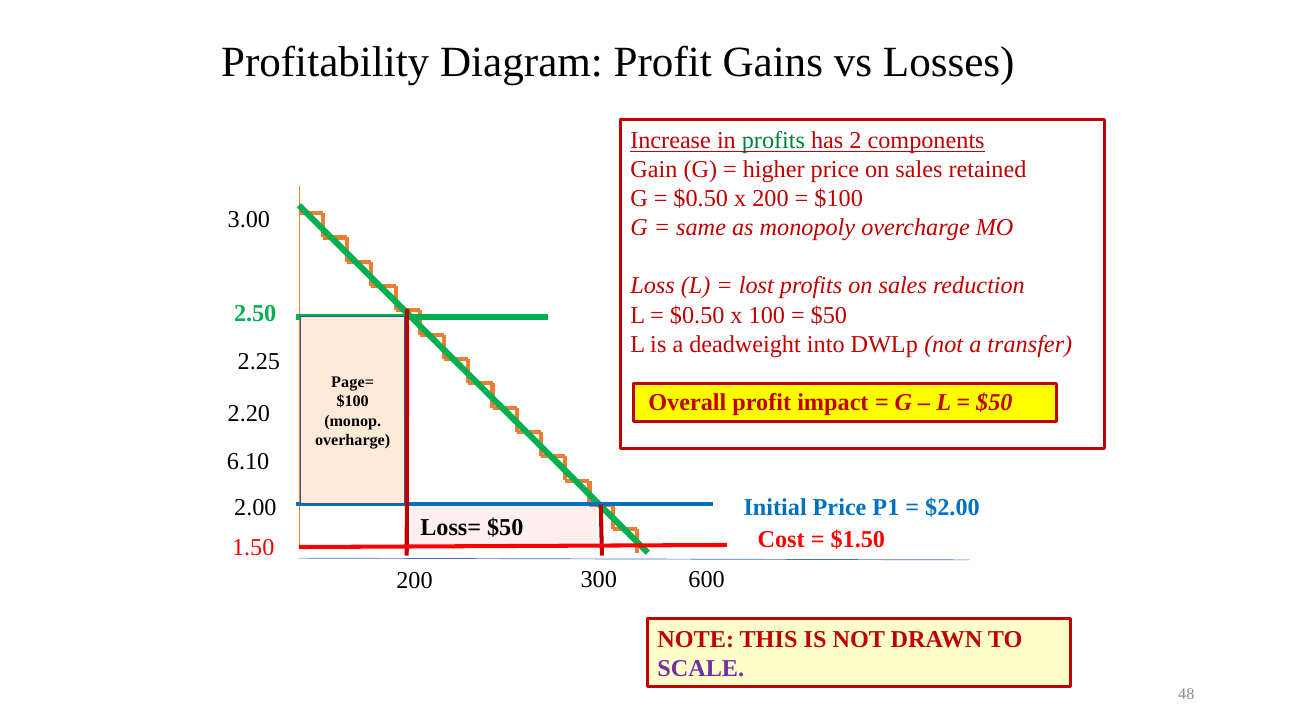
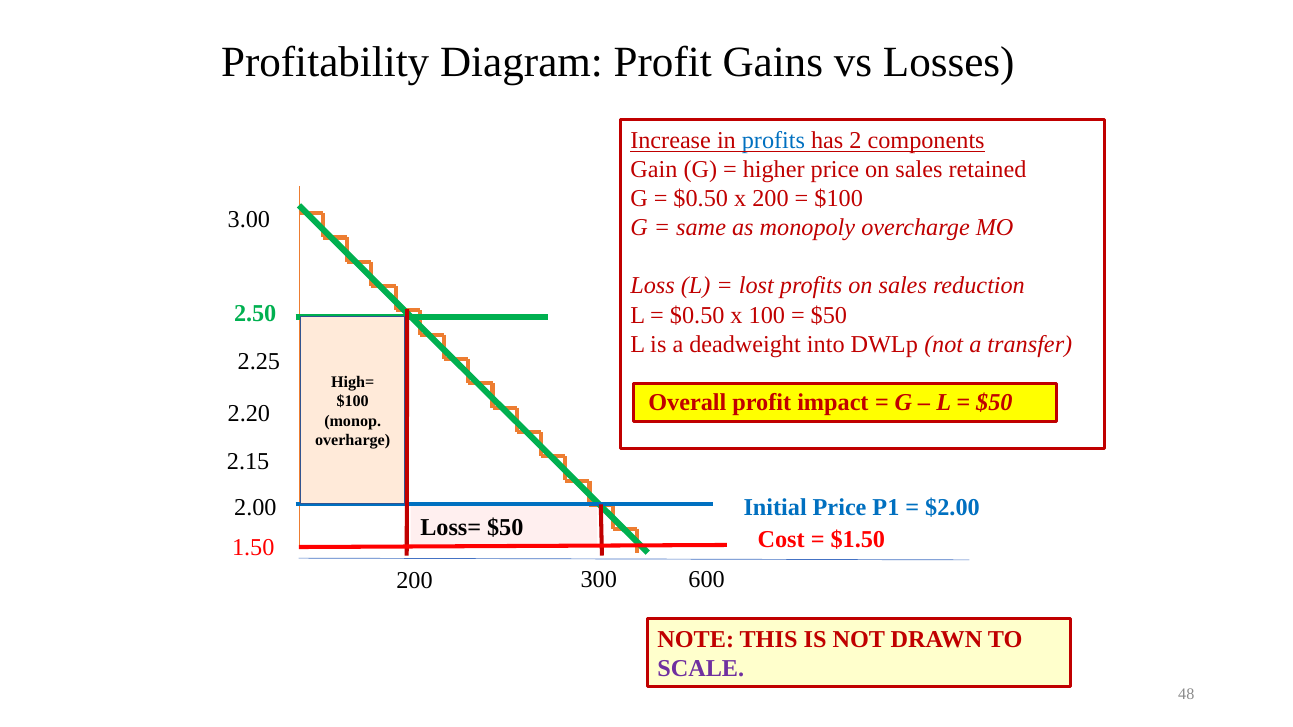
profits at (773, 141) colour: green -> blue
Page=: Page= -> High=
6.10: 6.10 -> 2.15
